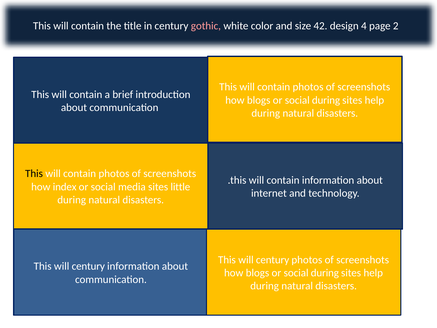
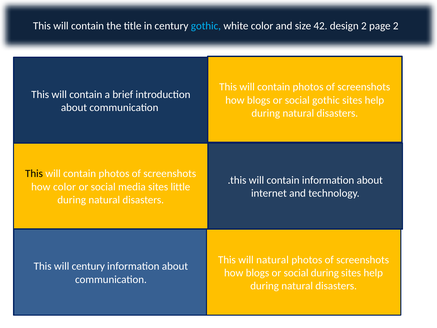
gothic at (206, 26) colour: pink -> light blue
design 4: 4 -> 2
during at (326, 100): during -> gothic
how index: index -> color
century at (273, 260): century -> natural
